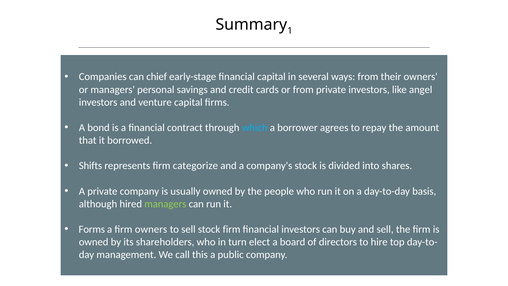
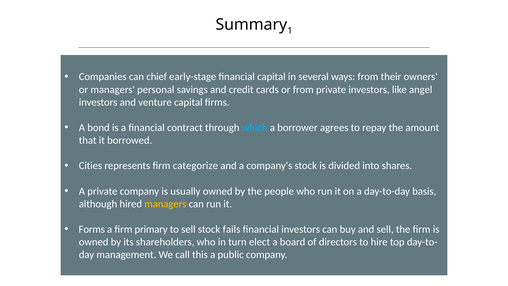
Shifts: Shifts -> Cities
managers at (165, 204) colour: light green -> yellow
firm owners: owners -> primary
stock firm: firm -> fails
